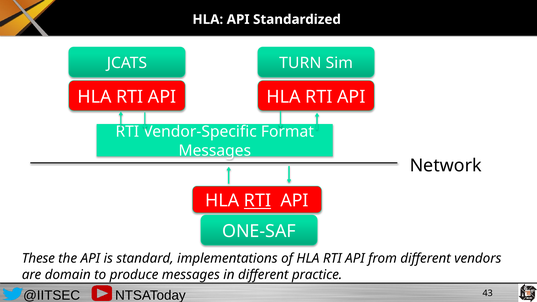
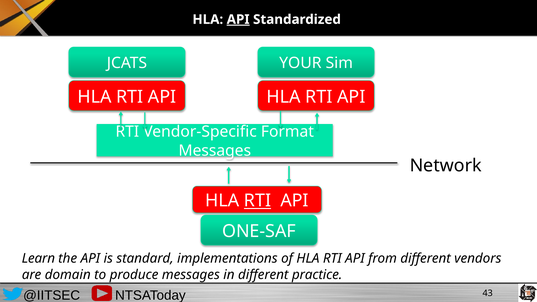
API at (238, 19) underline: none -> present
TURN: TURN -> YOUR
These: These -> Learn
